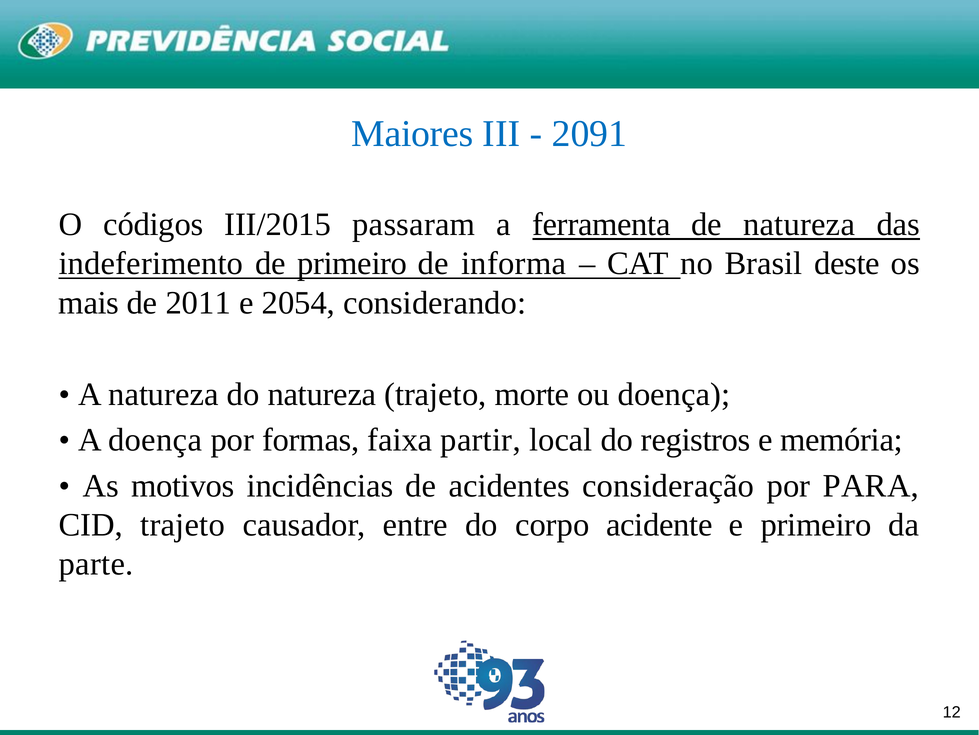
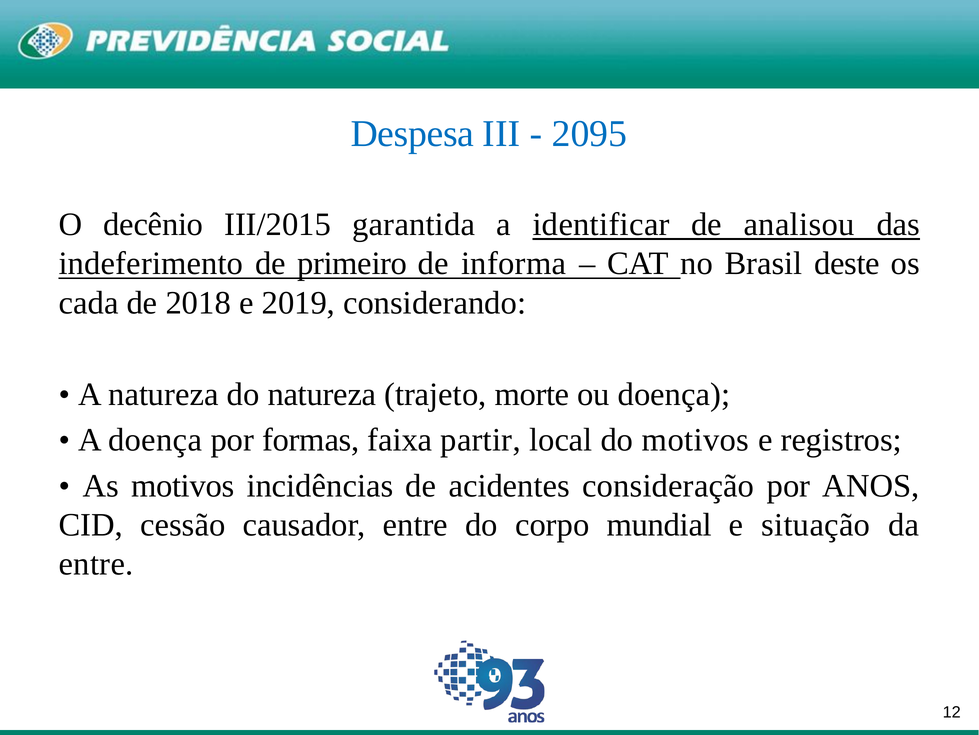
Maiores: Maiores -> Despesa
2091: 2091 -> 2095
códigos: códigos -> decênio
passaram: passaram -> garantida
ferramenta: ferramenta -> identificar
de natureza: natureza -> analisou
mais: mais -> cada
2011: 2011 -> 2018
2054: 2054 -> 2019
do registros: registros -> motivos
memória: memória -> registros
PARA: PARA -> ANOS
CID trajeto: trajeto -> cessão
acidente: acidente -> mundial
e primeiro: primeiro -> situação
parte at (96, 564): parte -> entre
